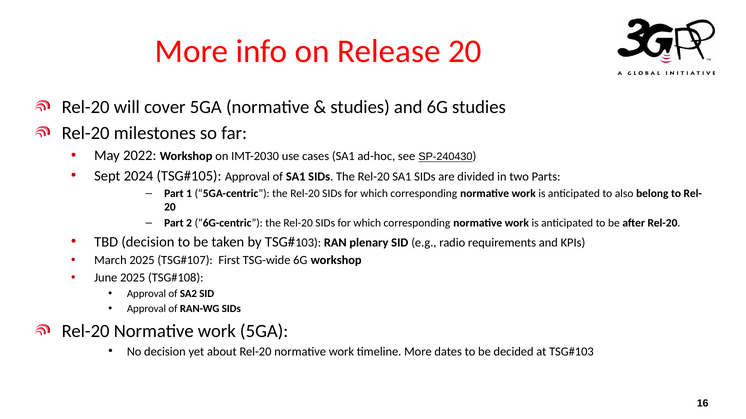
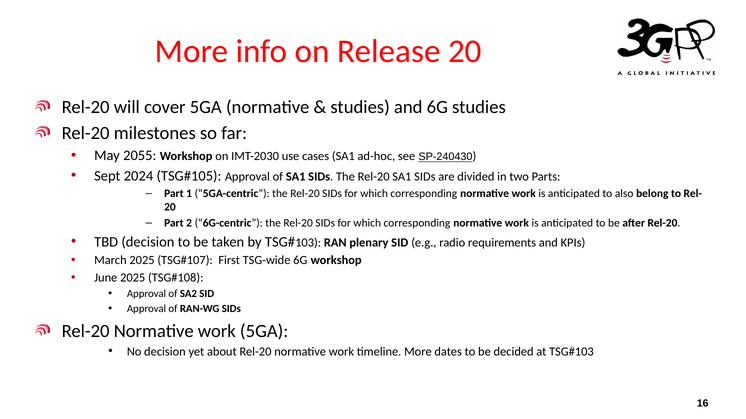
2022: 2022 -> 2055
